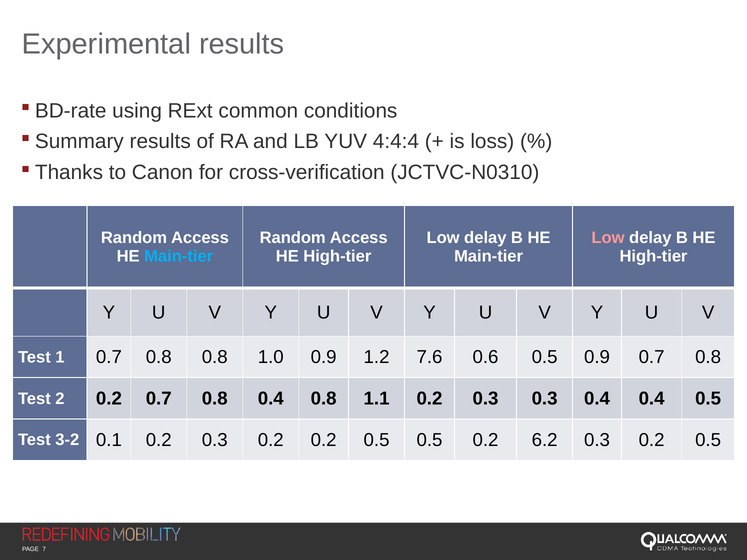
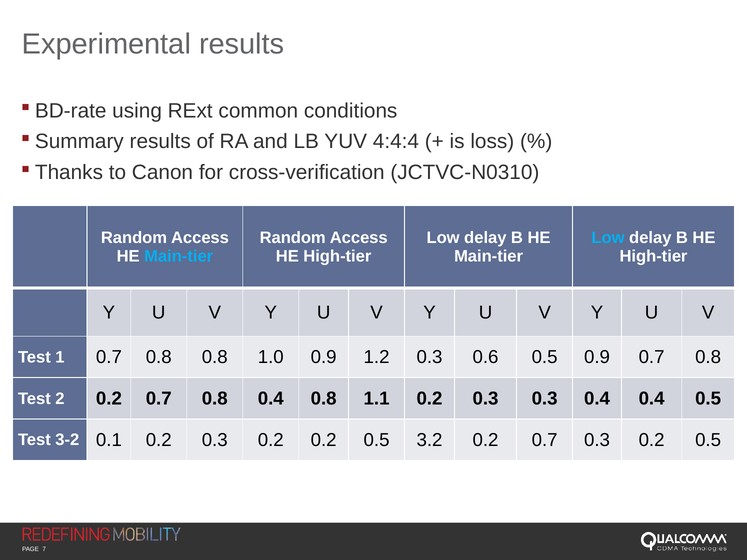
Low at (608, 238) colour: pink -> light blue
1.2 7.6: 7.6 -> 0.3
0.5 0.5: 0.5 -> 3.2
6.2 at (545, 440): 6.2 -> 0.7
